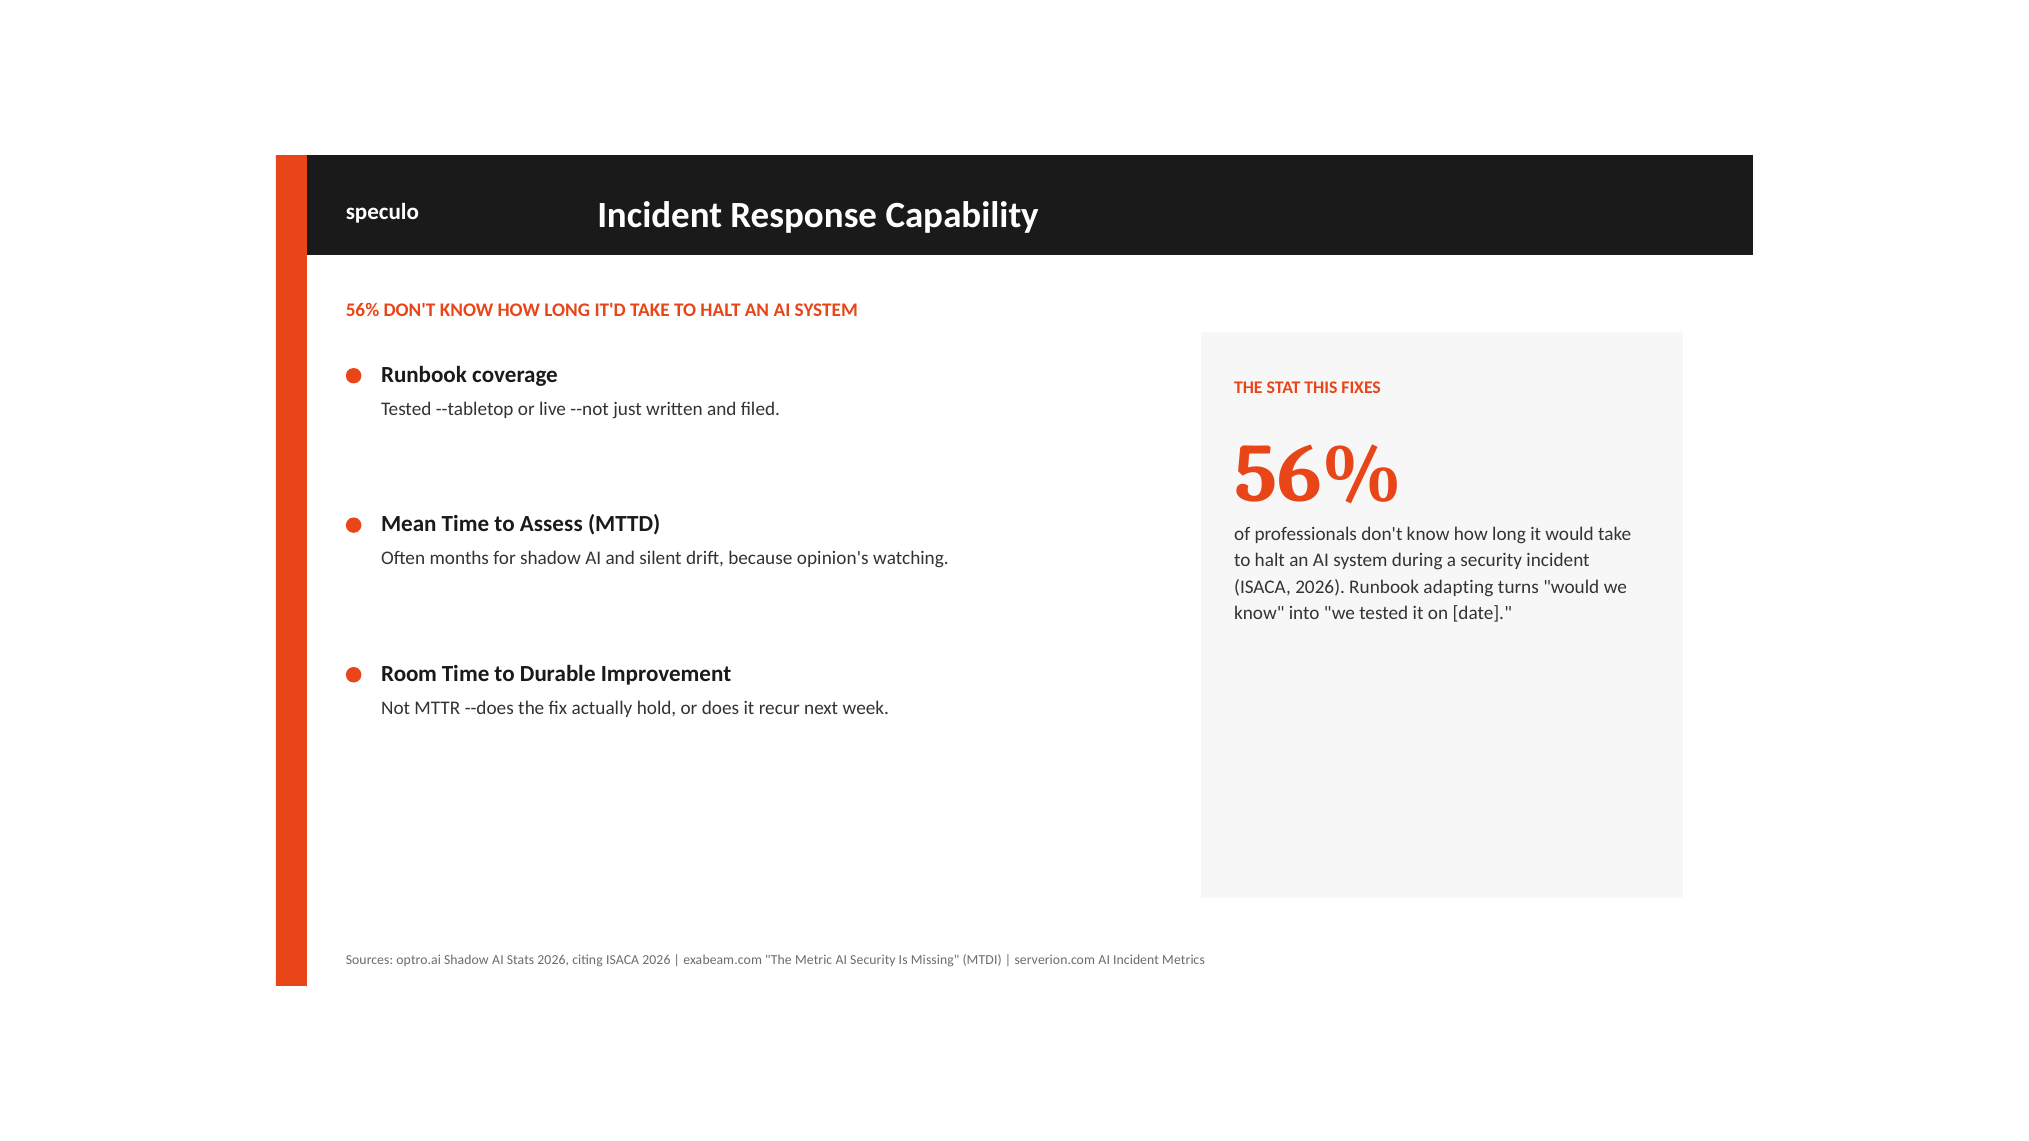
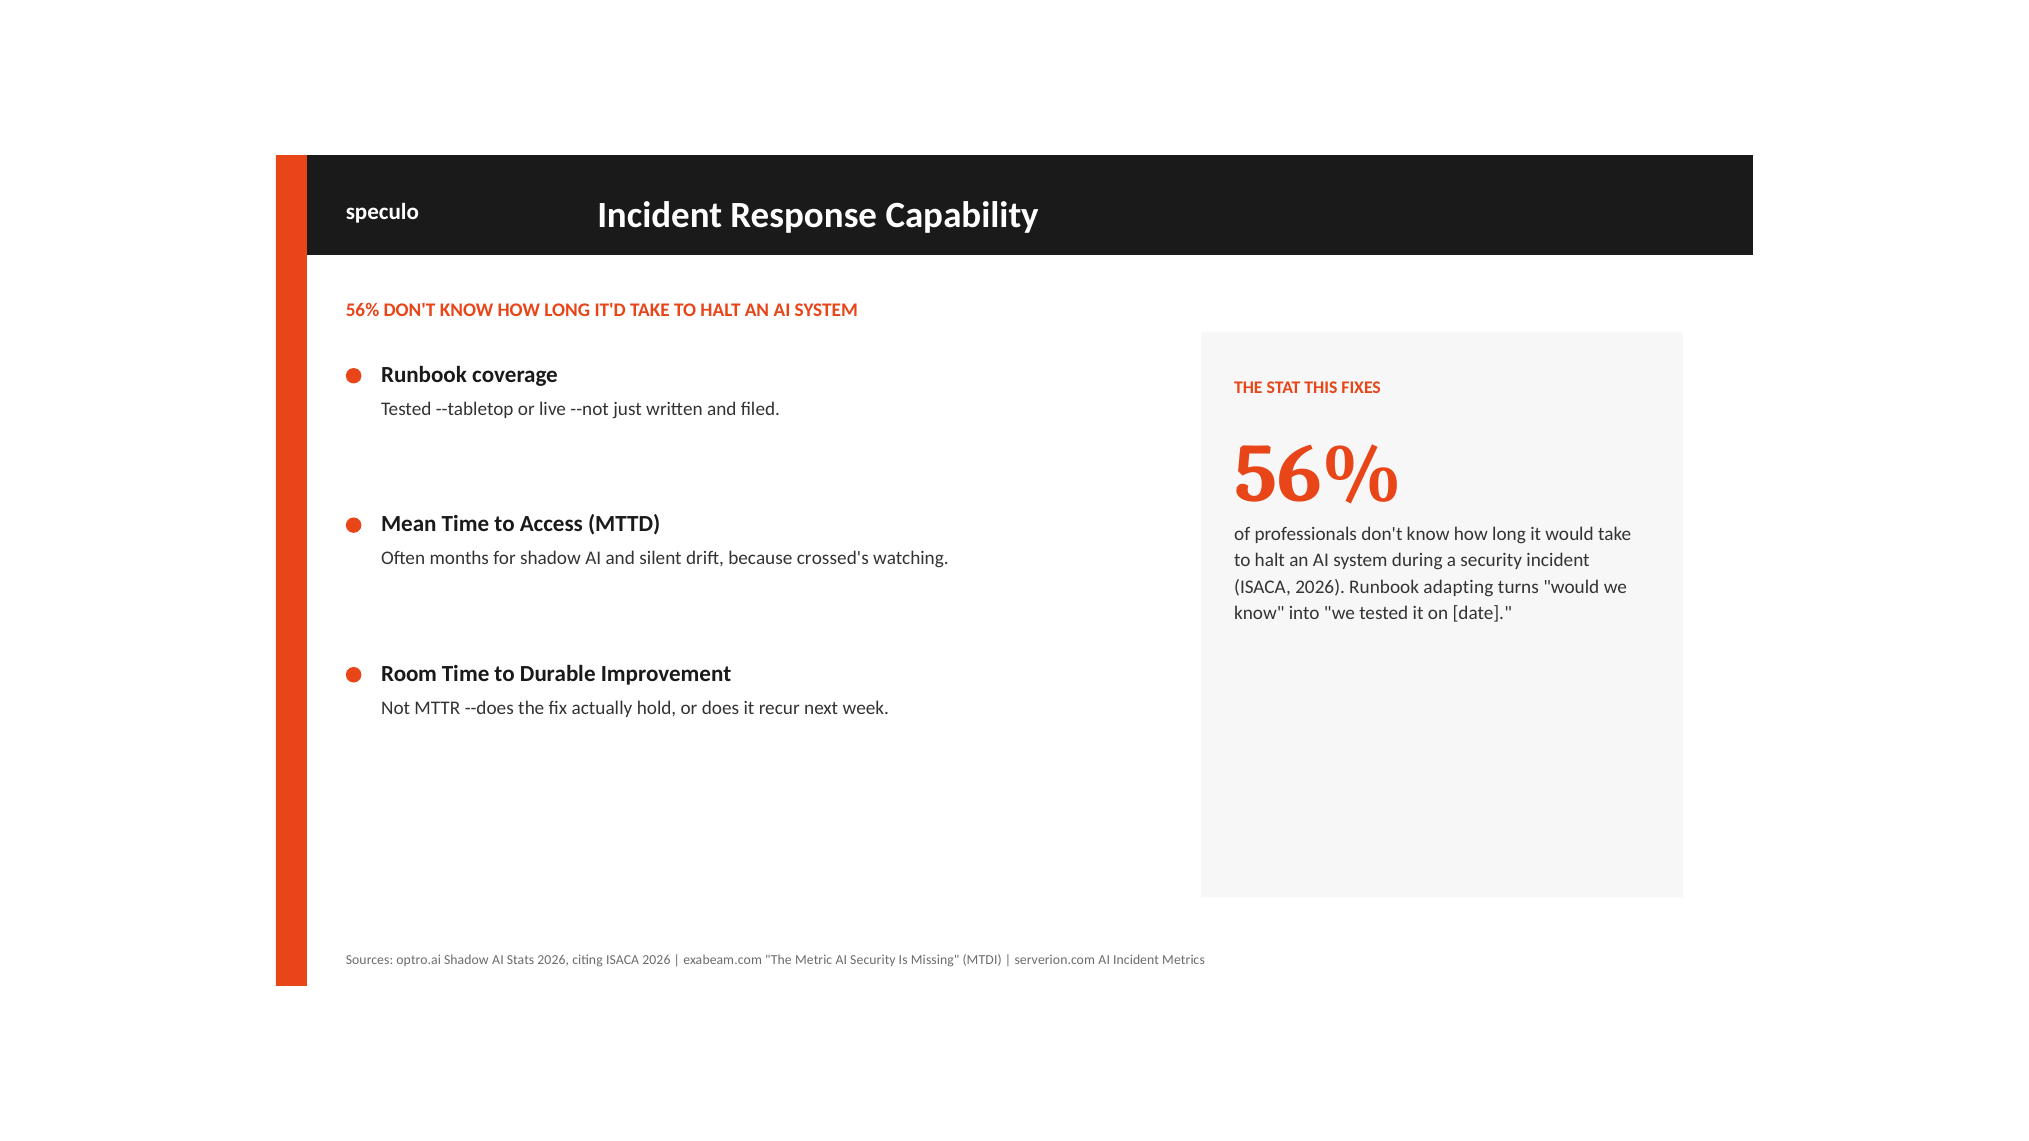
Assess: Assess -> Access
opinion's: opinion's -> crossed's
